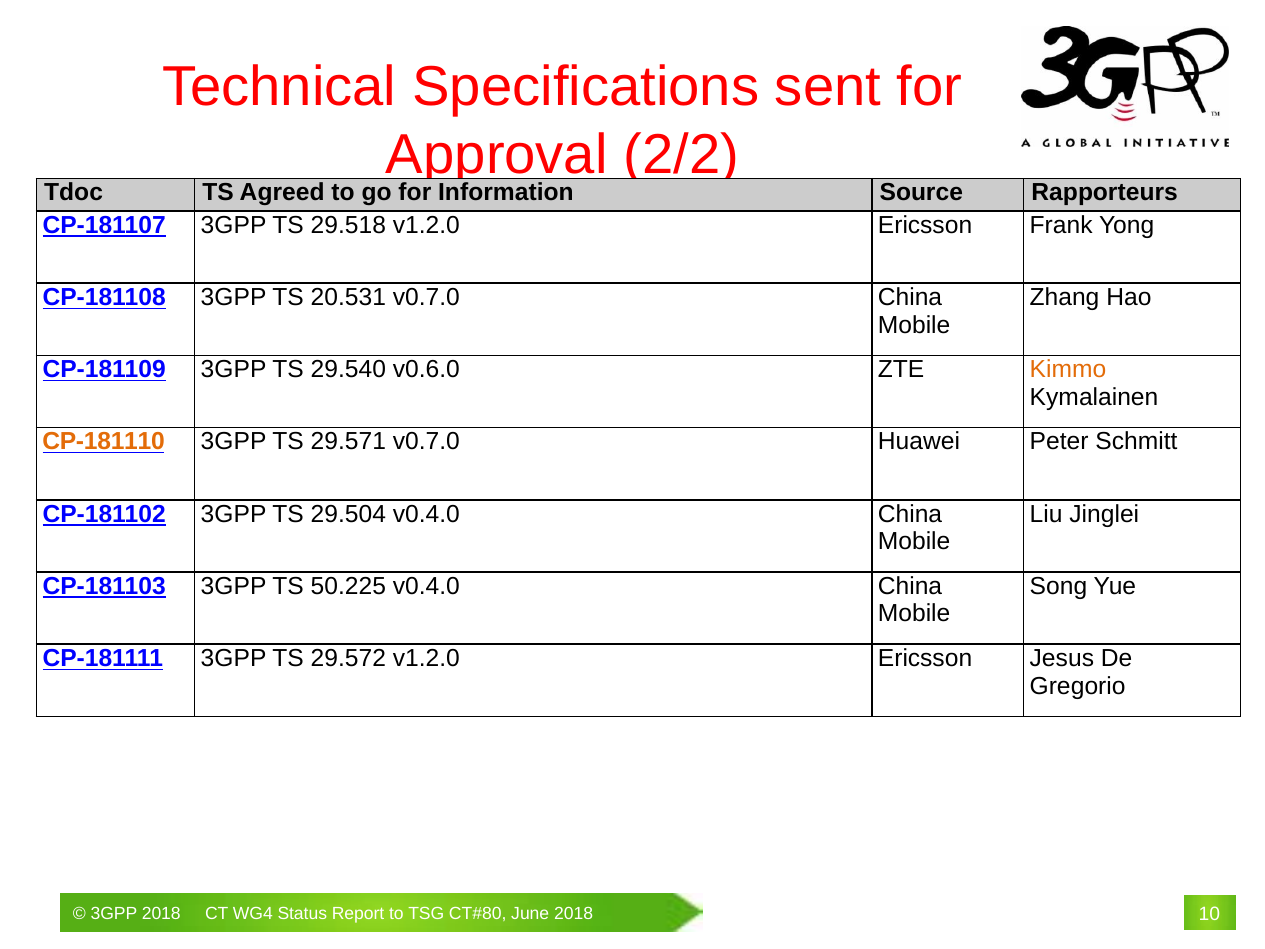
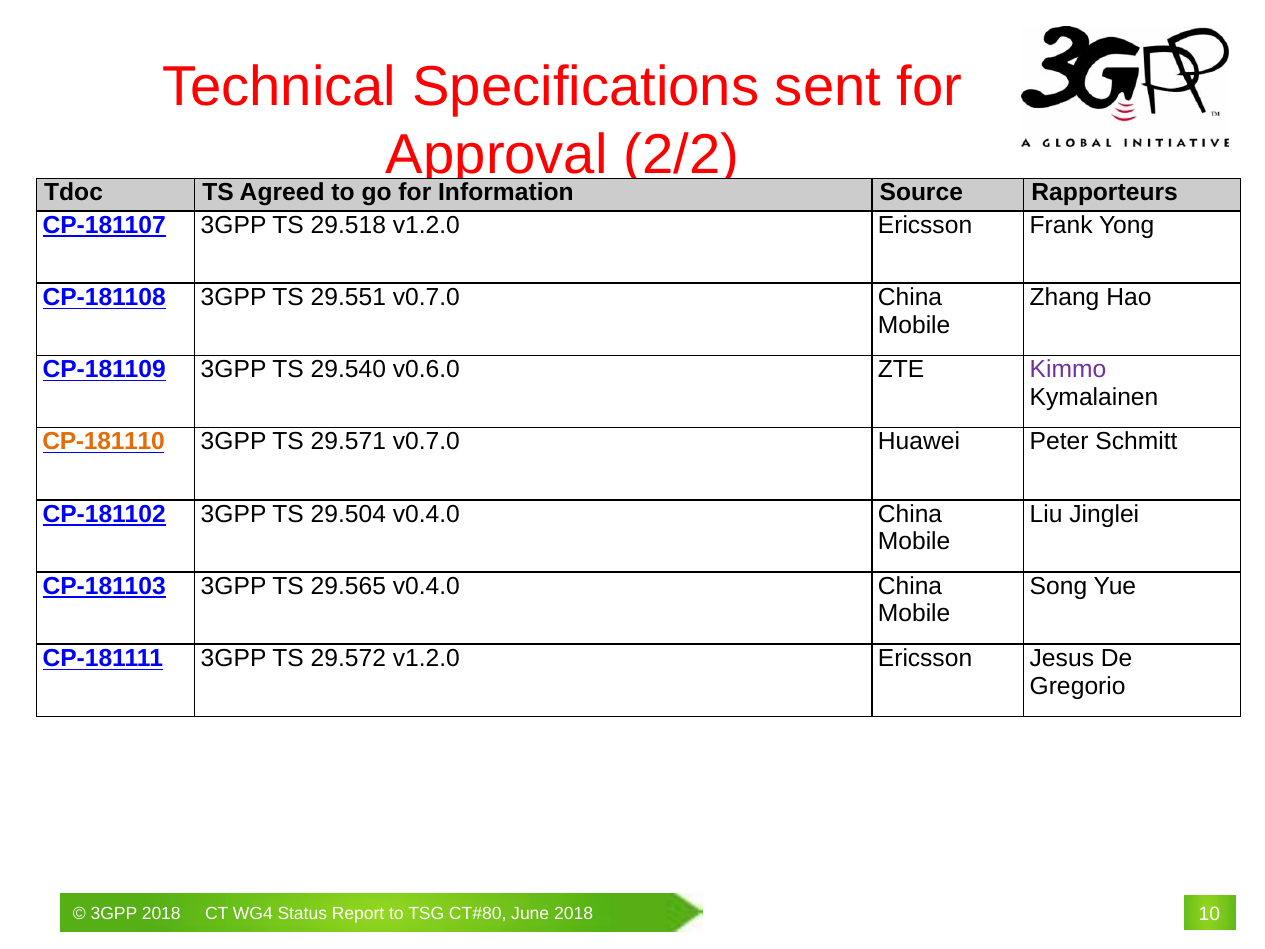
20.531: 20.531 -> 29.551
Kimmo colour: orange -> purple
50.225: 50.225 -> 29.565
